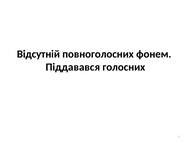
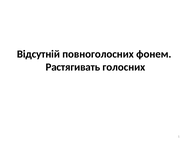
Піддавався: Піддавався -> Растягивать
